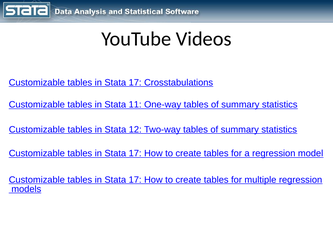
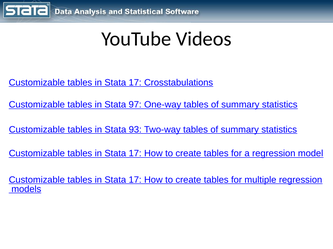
11: 11 -> 97
12: 12 -> 93
